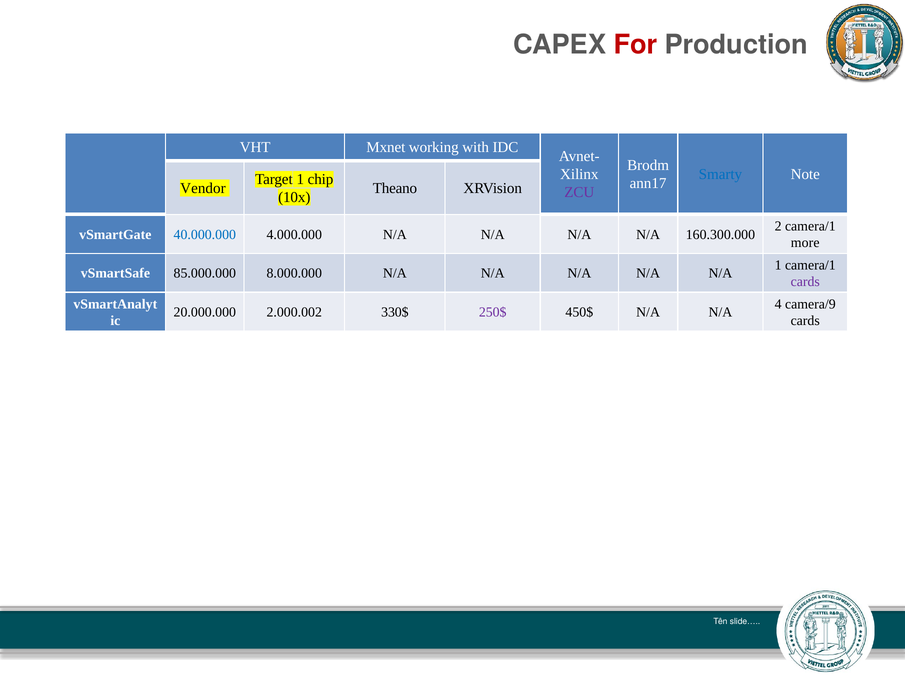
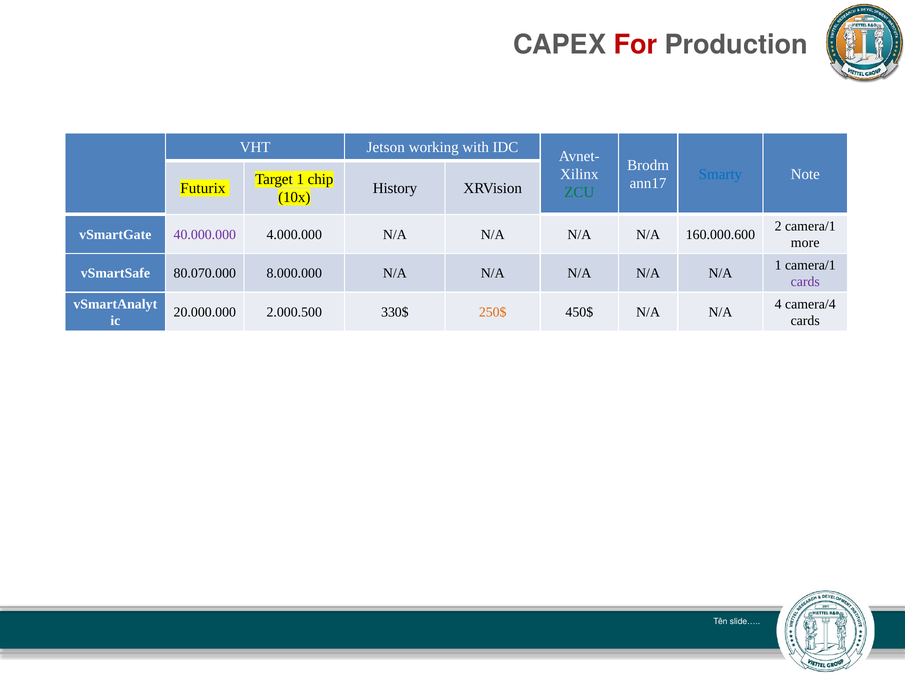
Mxnet: Mxnet -> Jetson
Vendor: Vendor -> Futurix
Theano: Theano -> History
ZCU colour: purple -> green
40.000.000 colour: blue -> purple
160.300.000: 160.300.000 -> 160.000.600
85.000.000: 85.000.000 -> 80.070.000
camera/9: camera/9 -> camera/4
2.000.002: 2.000.002 -> 2.000.500
250$ colour: purple -> orange
